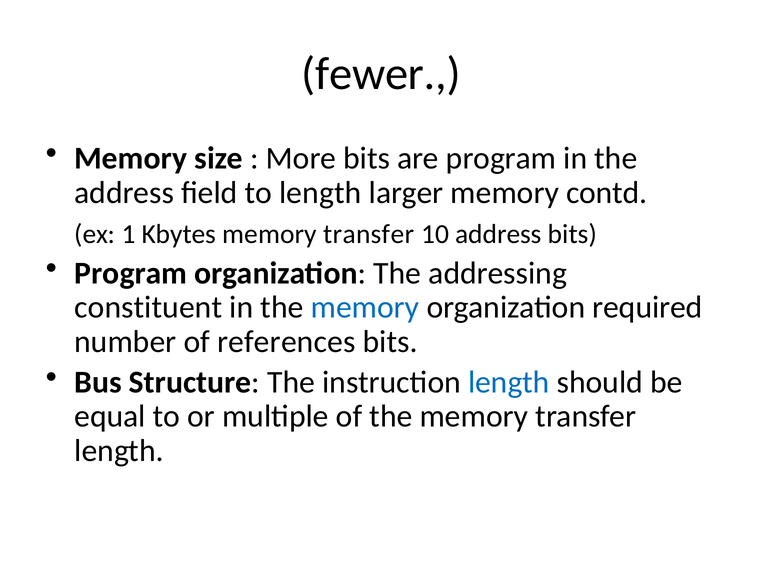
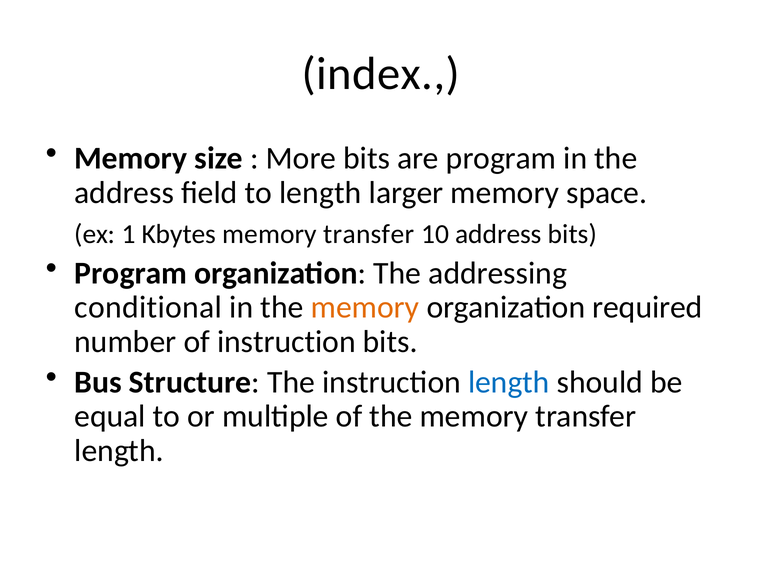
fewer: fewer -> index
contd: contd -> space
constituent: constituent -> conditional
memory at (365, 308) colour: blue -> orange
of references: references -> instruction
